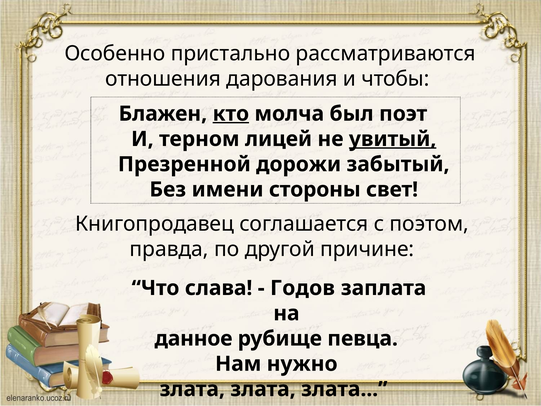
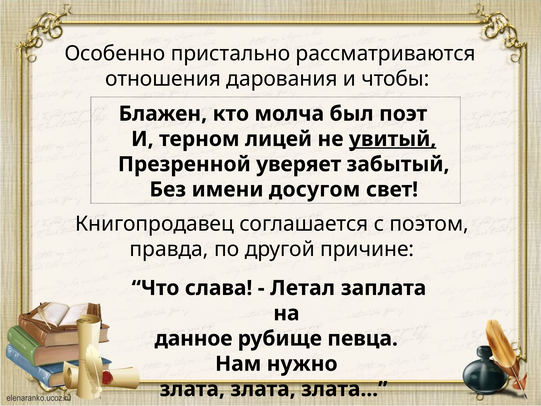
кто underline: present -> none
дорожи: дорожи -> уверяет
стороны: стороны -> досугом
Годов: Годов -> Летал
